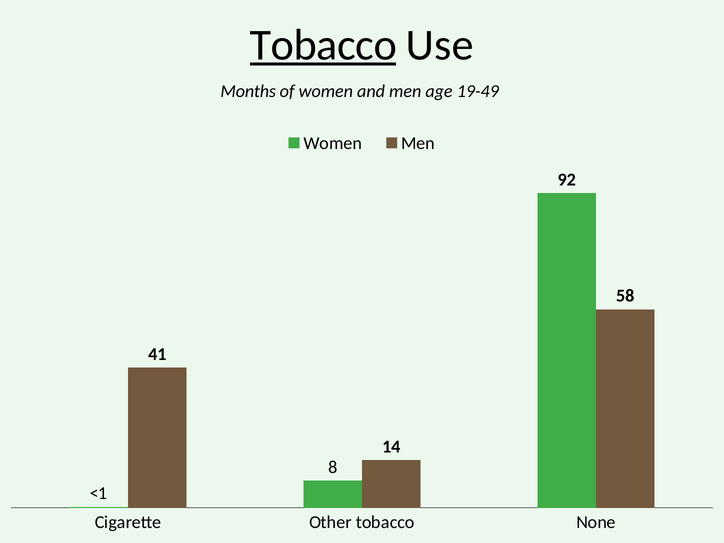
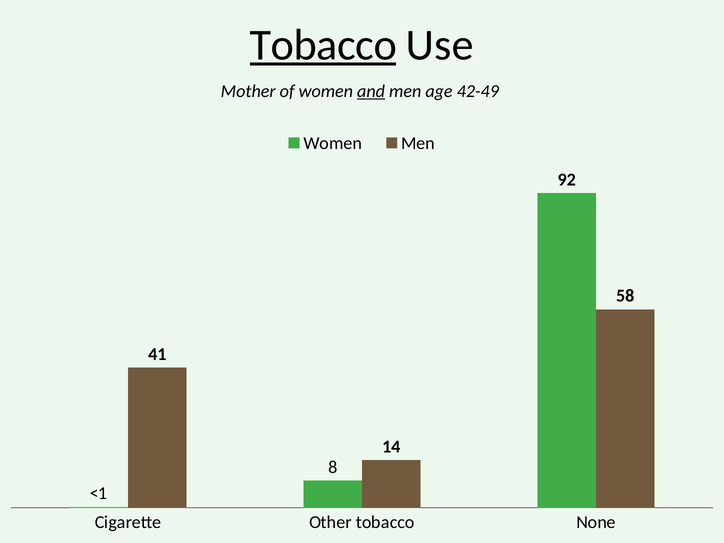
Months: Months -> Mother
and underline: none -> present
19-49: 19-49 -> 42-49
